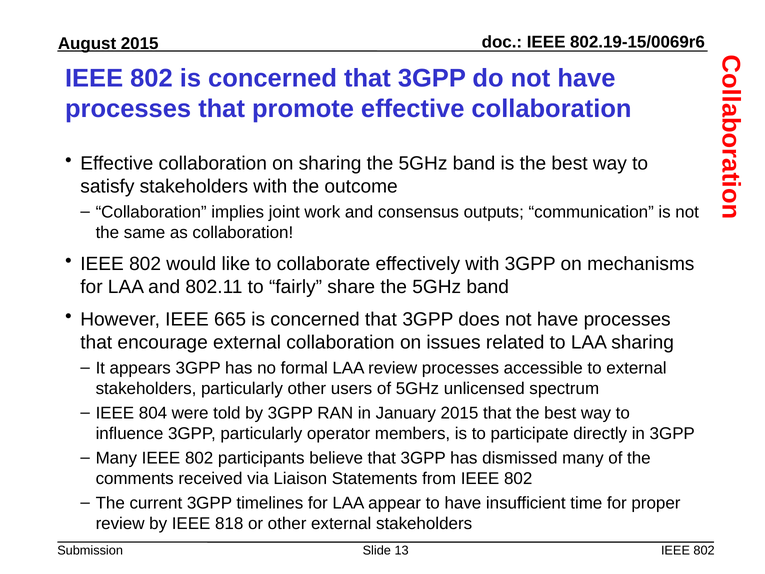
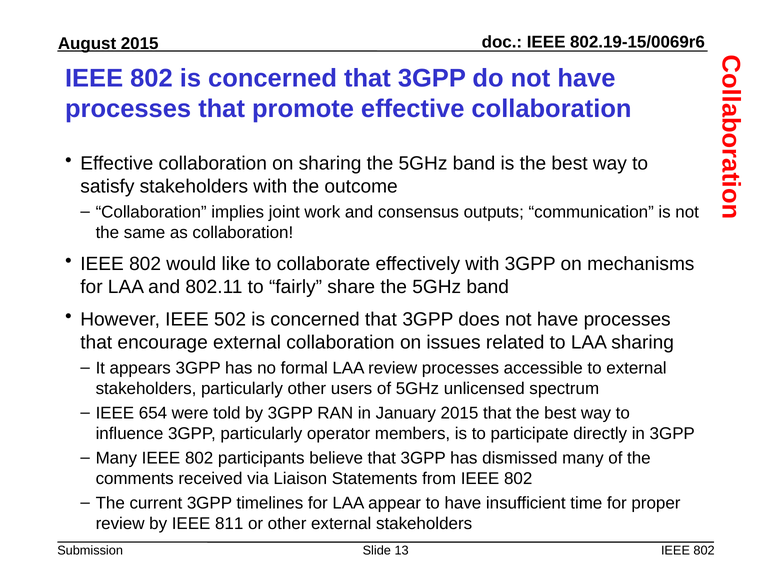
665: 665 -> 502
804: 804 -> 654
818: 818 -> 811
